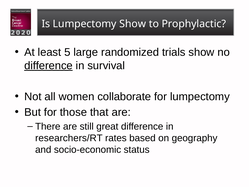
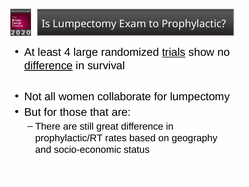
Lumpectomy Show: Show -> Exam
5: 5 -> 4
trials underline: none -> present
researchers/RT: researchers/RT -> prophylactic/RT
